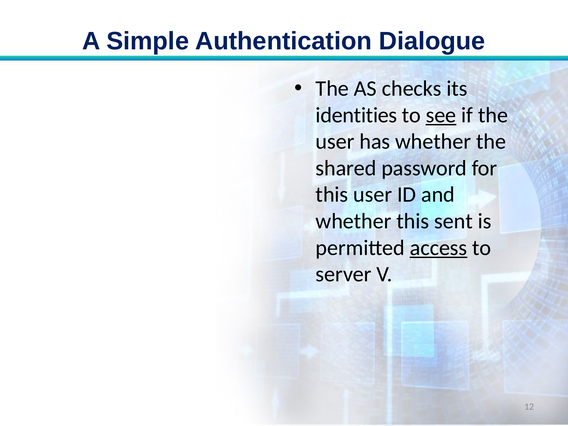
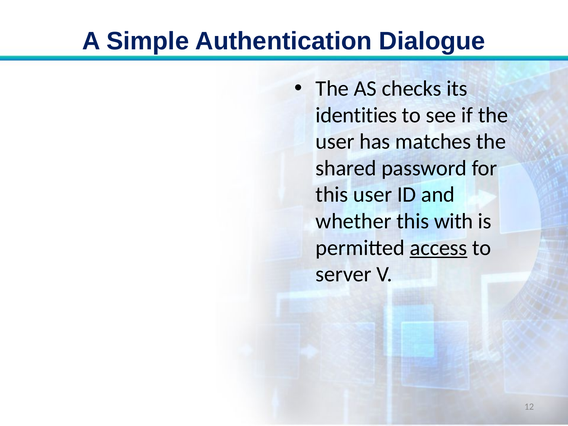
see underline: present -> none
has whether: whether -> matches
sent: sent -> with
